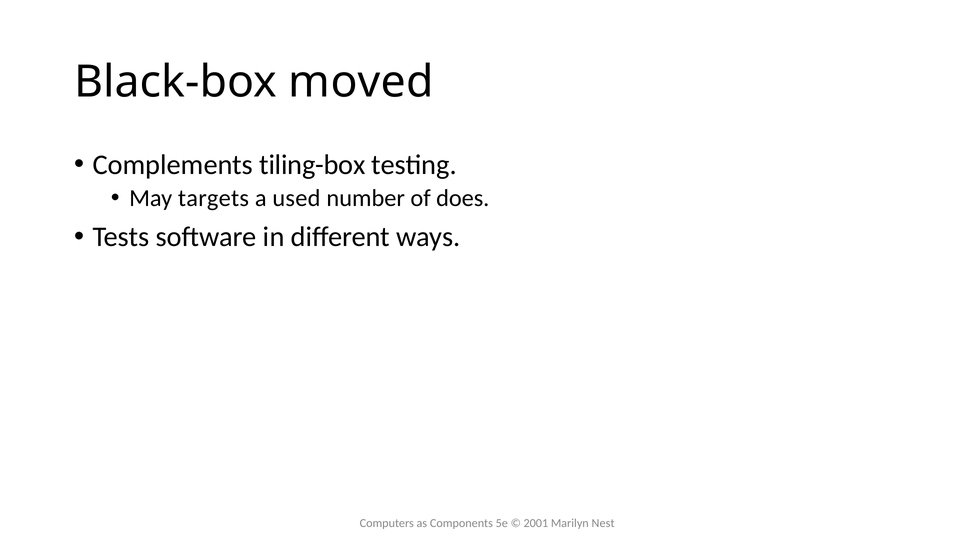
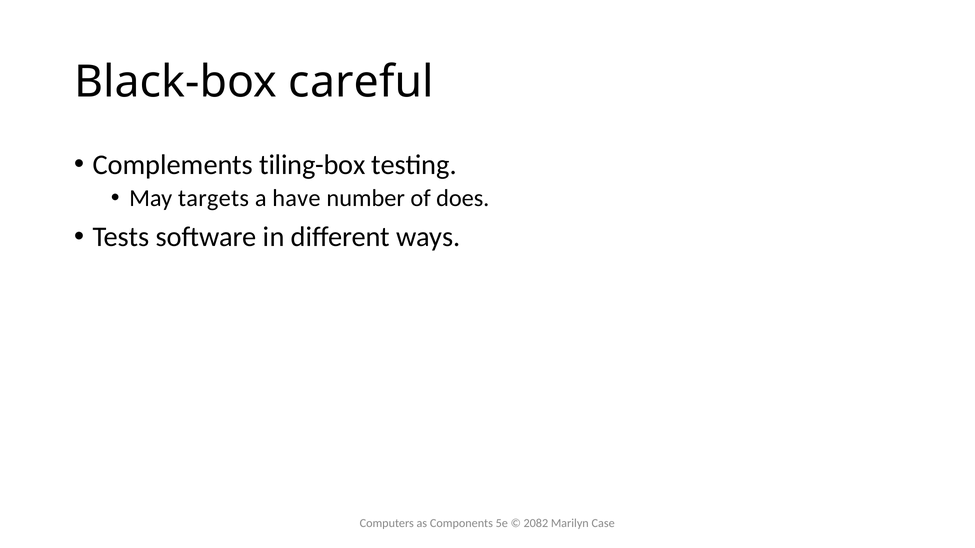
moved: moved -> careful
used: used -> have
2001: 2001 -> 2082
Nest: Nest -> Case
